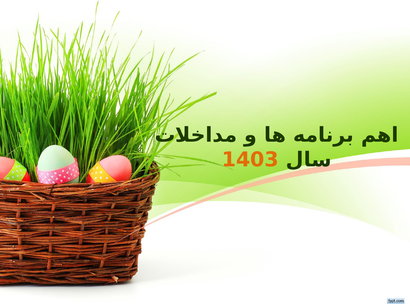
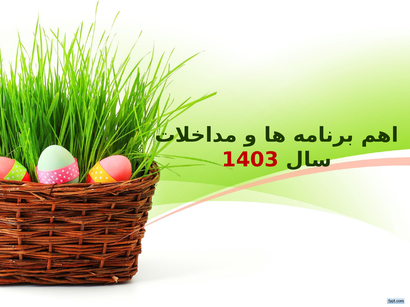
1403 colour: orange -> red
